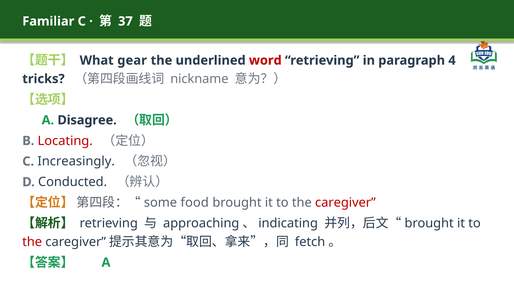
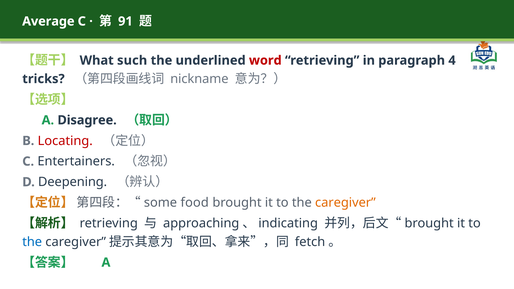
Familiar: Familiar -> Average
37: 37 -> 91
gear: gear -> such
Increasingly: Increasingly -> Entertainers
Conducted: Conducted -> Deepening
caregiver at (345, 203) colour: red -> orange
the at (32, 242) colour: red -> blue
